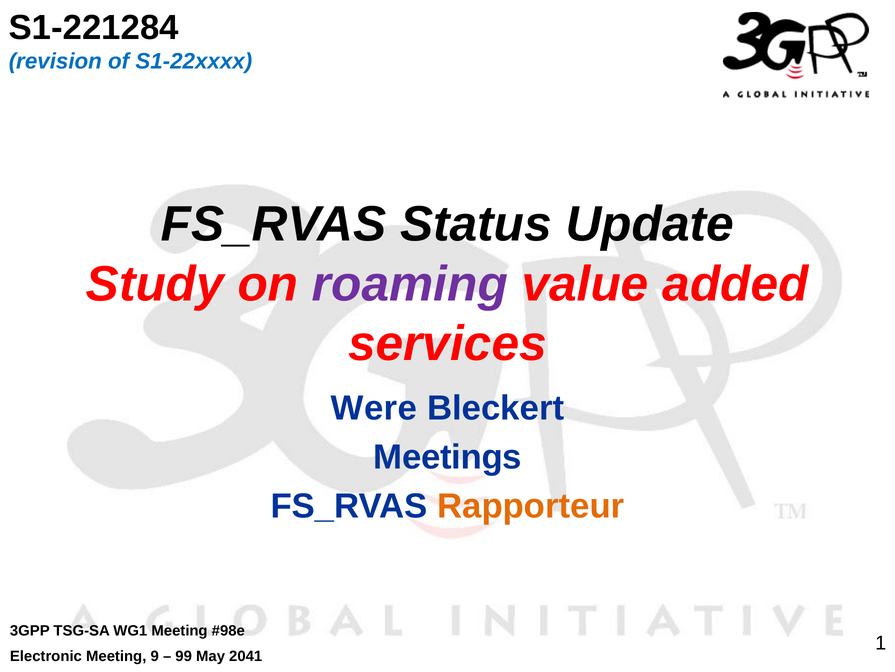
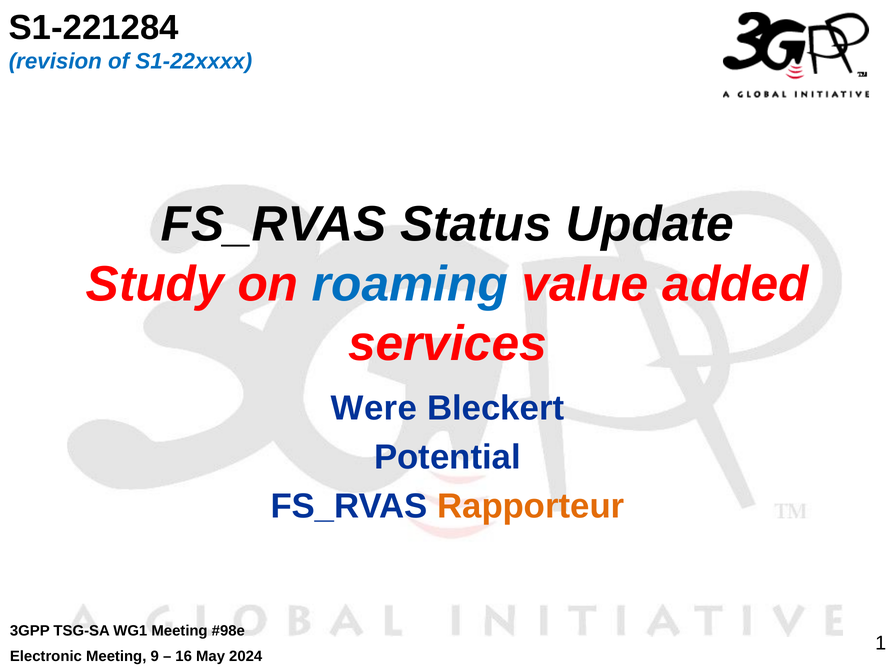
roaming colour: purple -> blue
Meetings: Meetings -> Potential
99: 99 -> 16
2041: 2041 -> 2024
